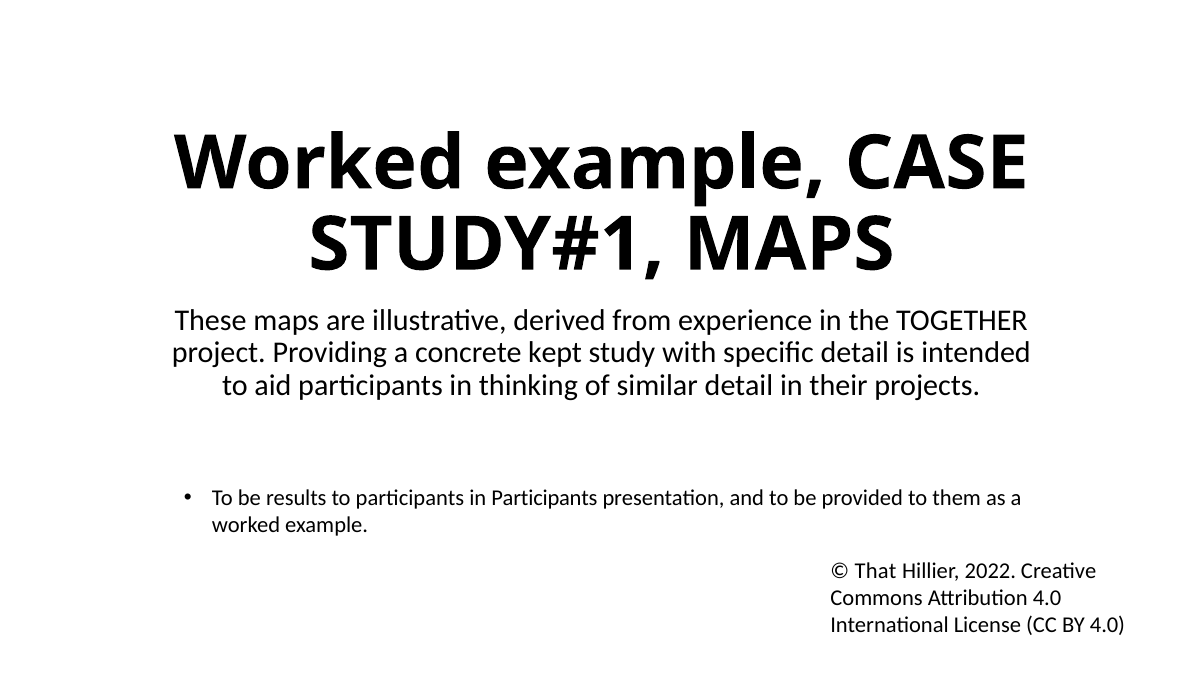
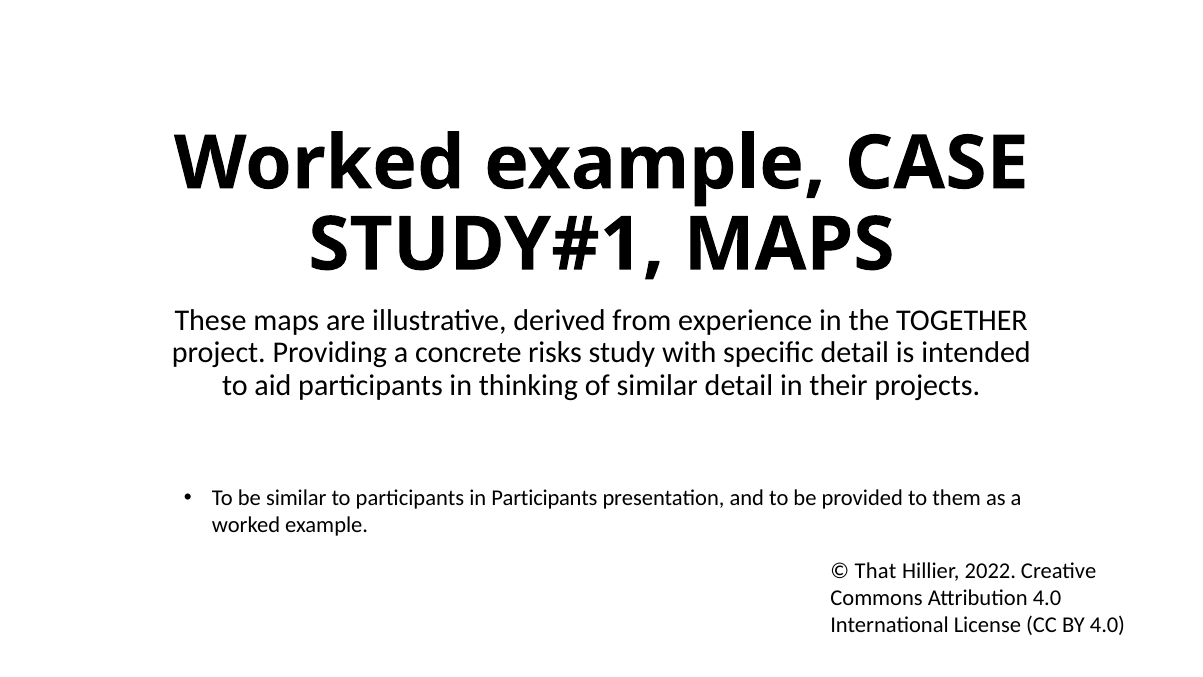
kept: kept -> risks
be results: results -> similar
